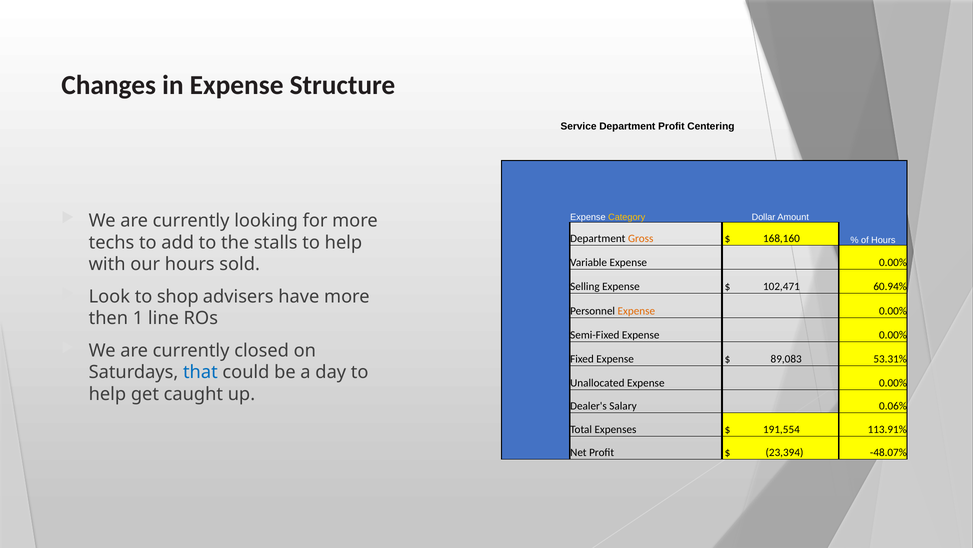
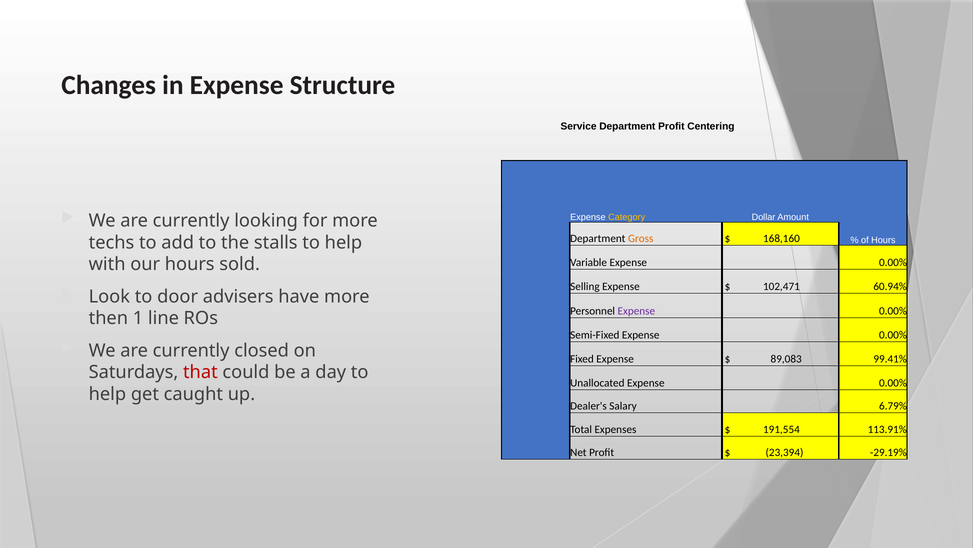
shop: shop -> door
Expense at (636, 310) colour: orange -> purple
53.31%: 53.31% -> 99.41%
that colour: blue -> red
0.06%: 0.06% -> 6.79%
-48.07%: -48.07% -> -29.19%
